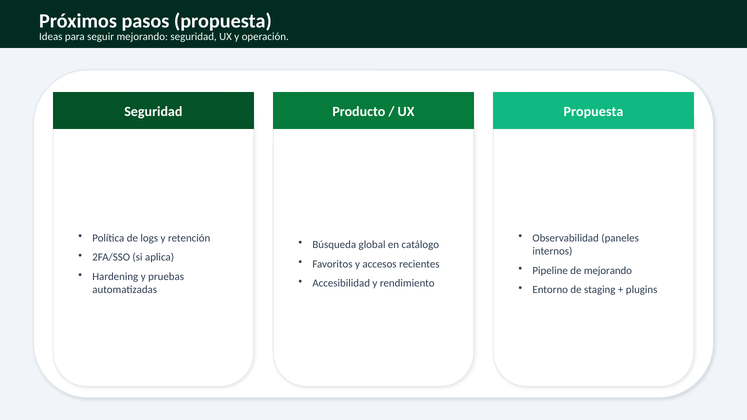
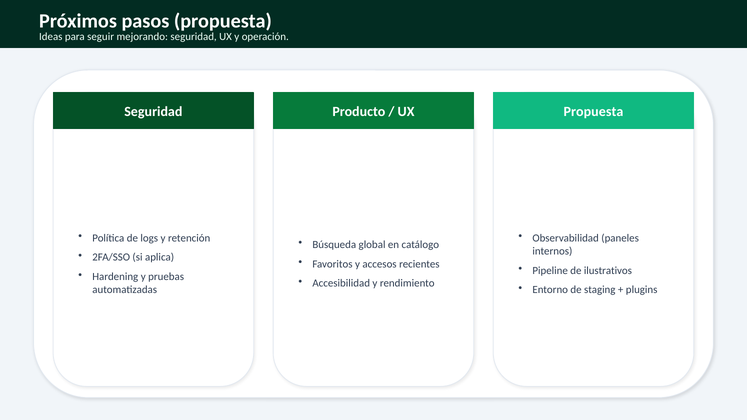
de mejorando: mejorando -> ilustrativos
